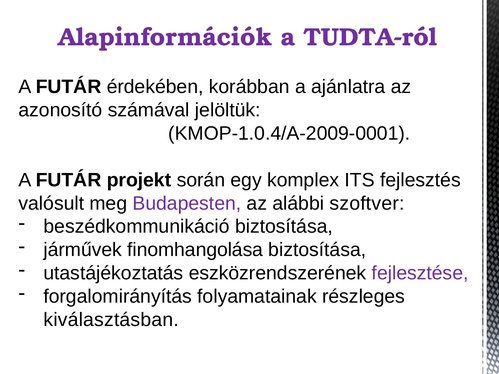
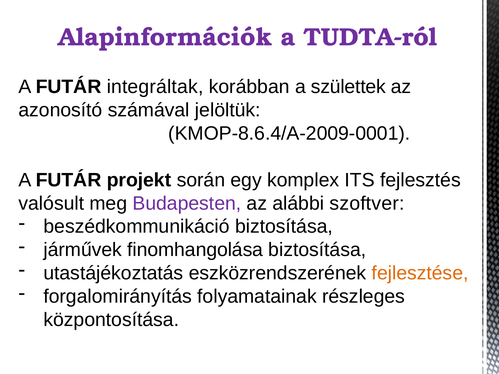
érdekében: érdekében -> integráltak
ajánlatra: ajánlatra -> születtek
KMOP-1.0.4/A-2009-0001: KMOP-1.0.4/A-2009-0001 -> KMOP-8.6.4/A-2009-0001
fejlesztése colour: purple -> orange
kiválasztásban: kiválasztásban -> központosítása
